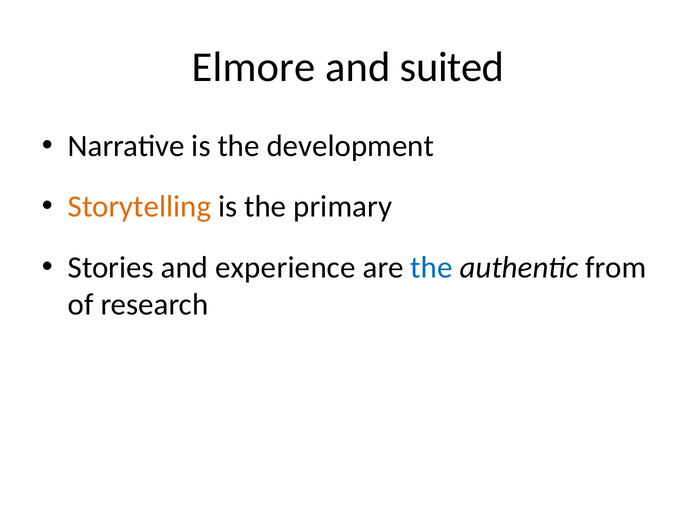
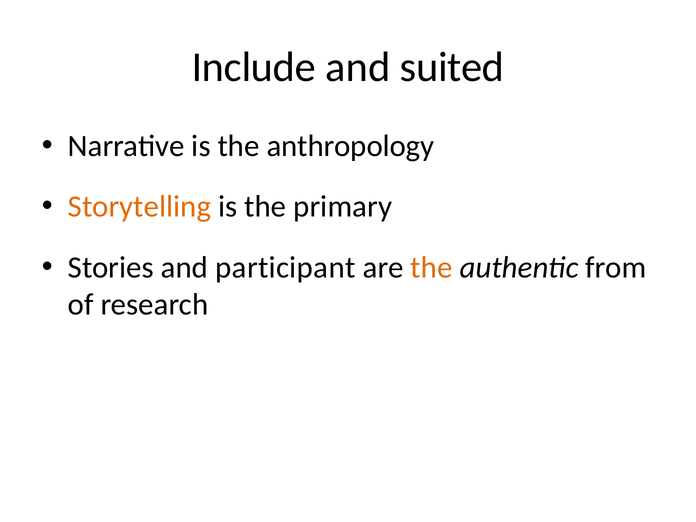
Elmore: Elmore -> Include
development: development -> anthropology
experience: experience -> participant
the at (431, 267) colour: blue -> orange
